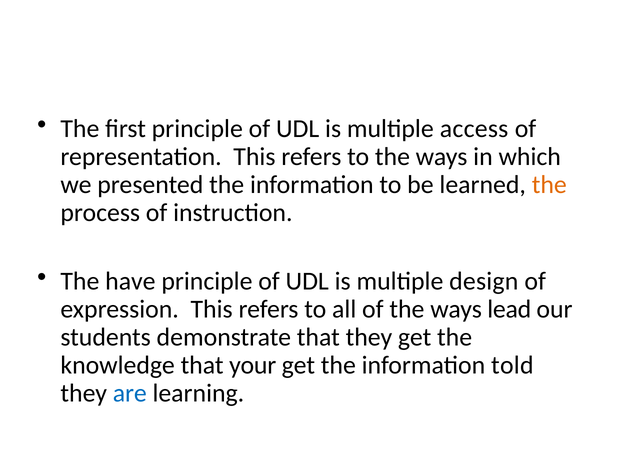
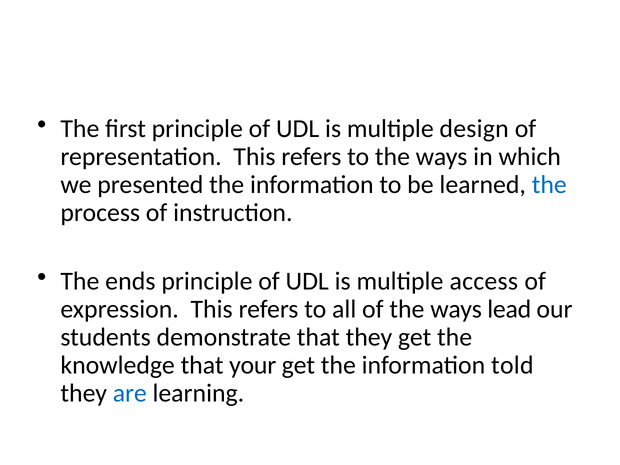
access: access -> design
the at (549, 185) colour: orange -> blue
have: have -> ends
design: design -> access
